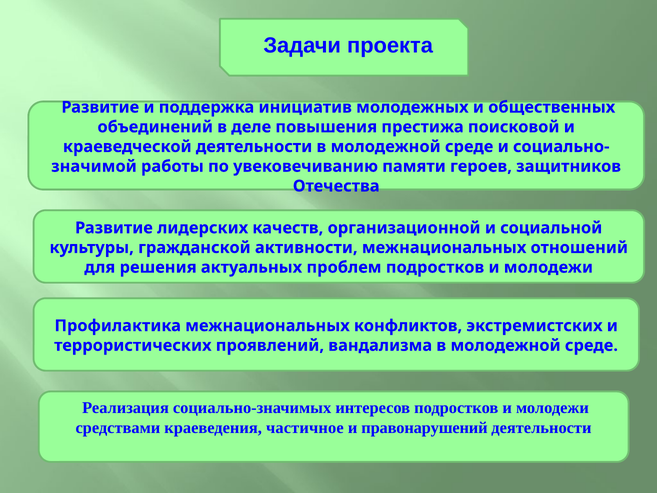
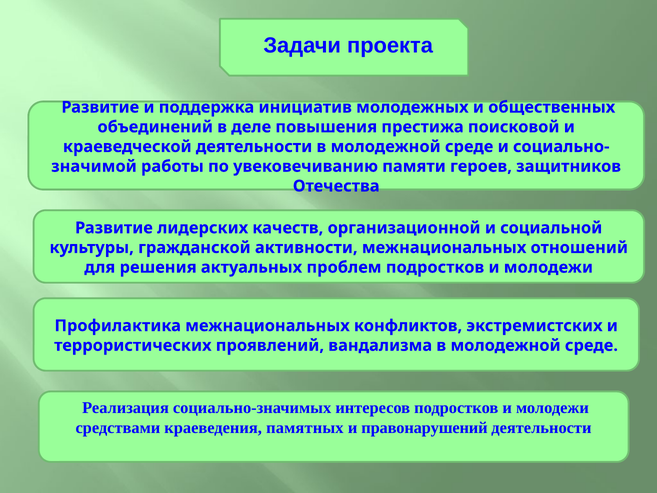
частичное: частичное -> памятных
